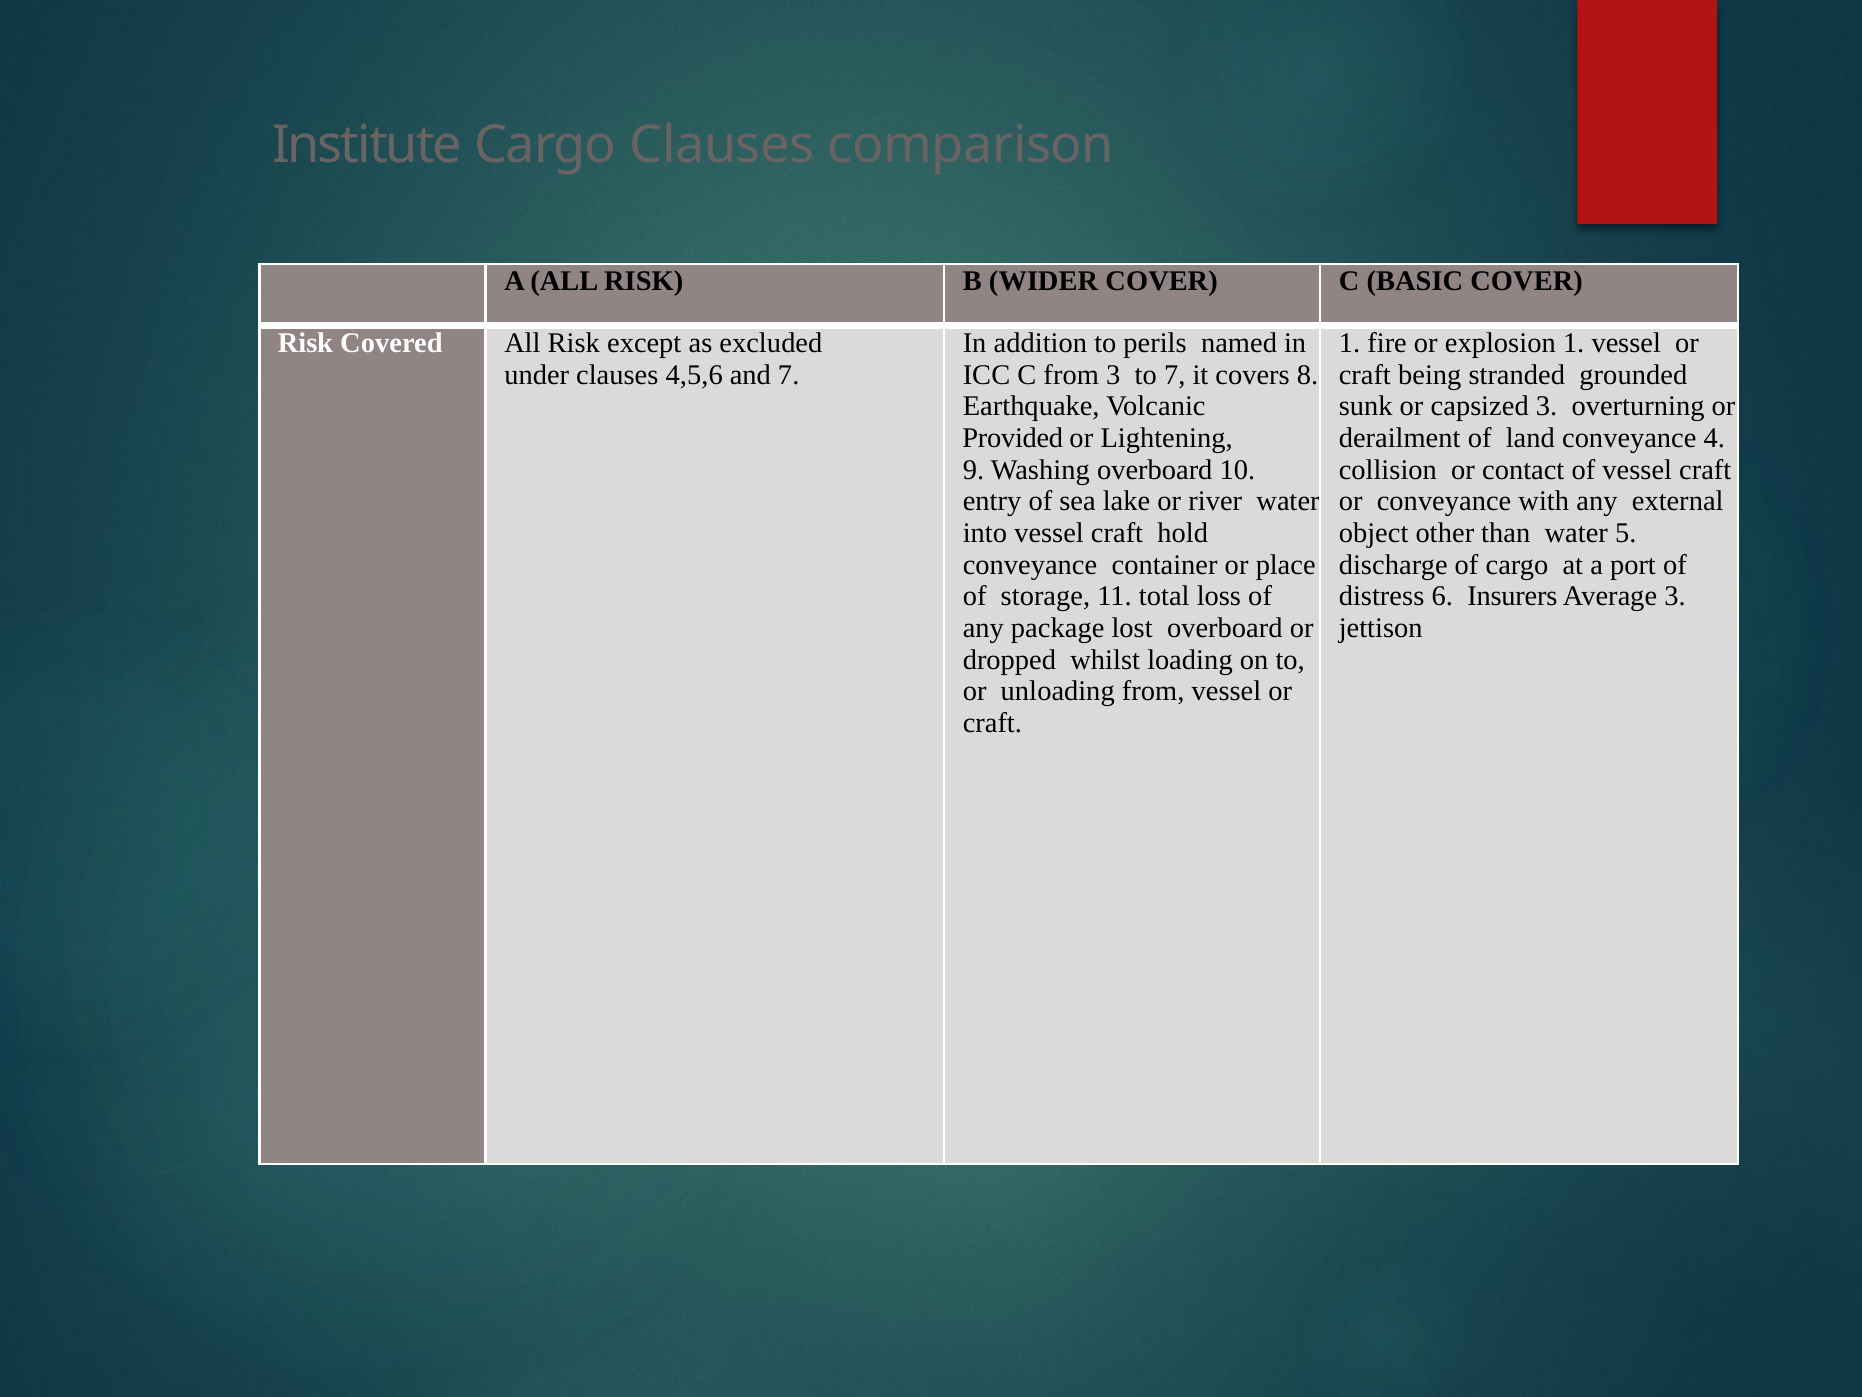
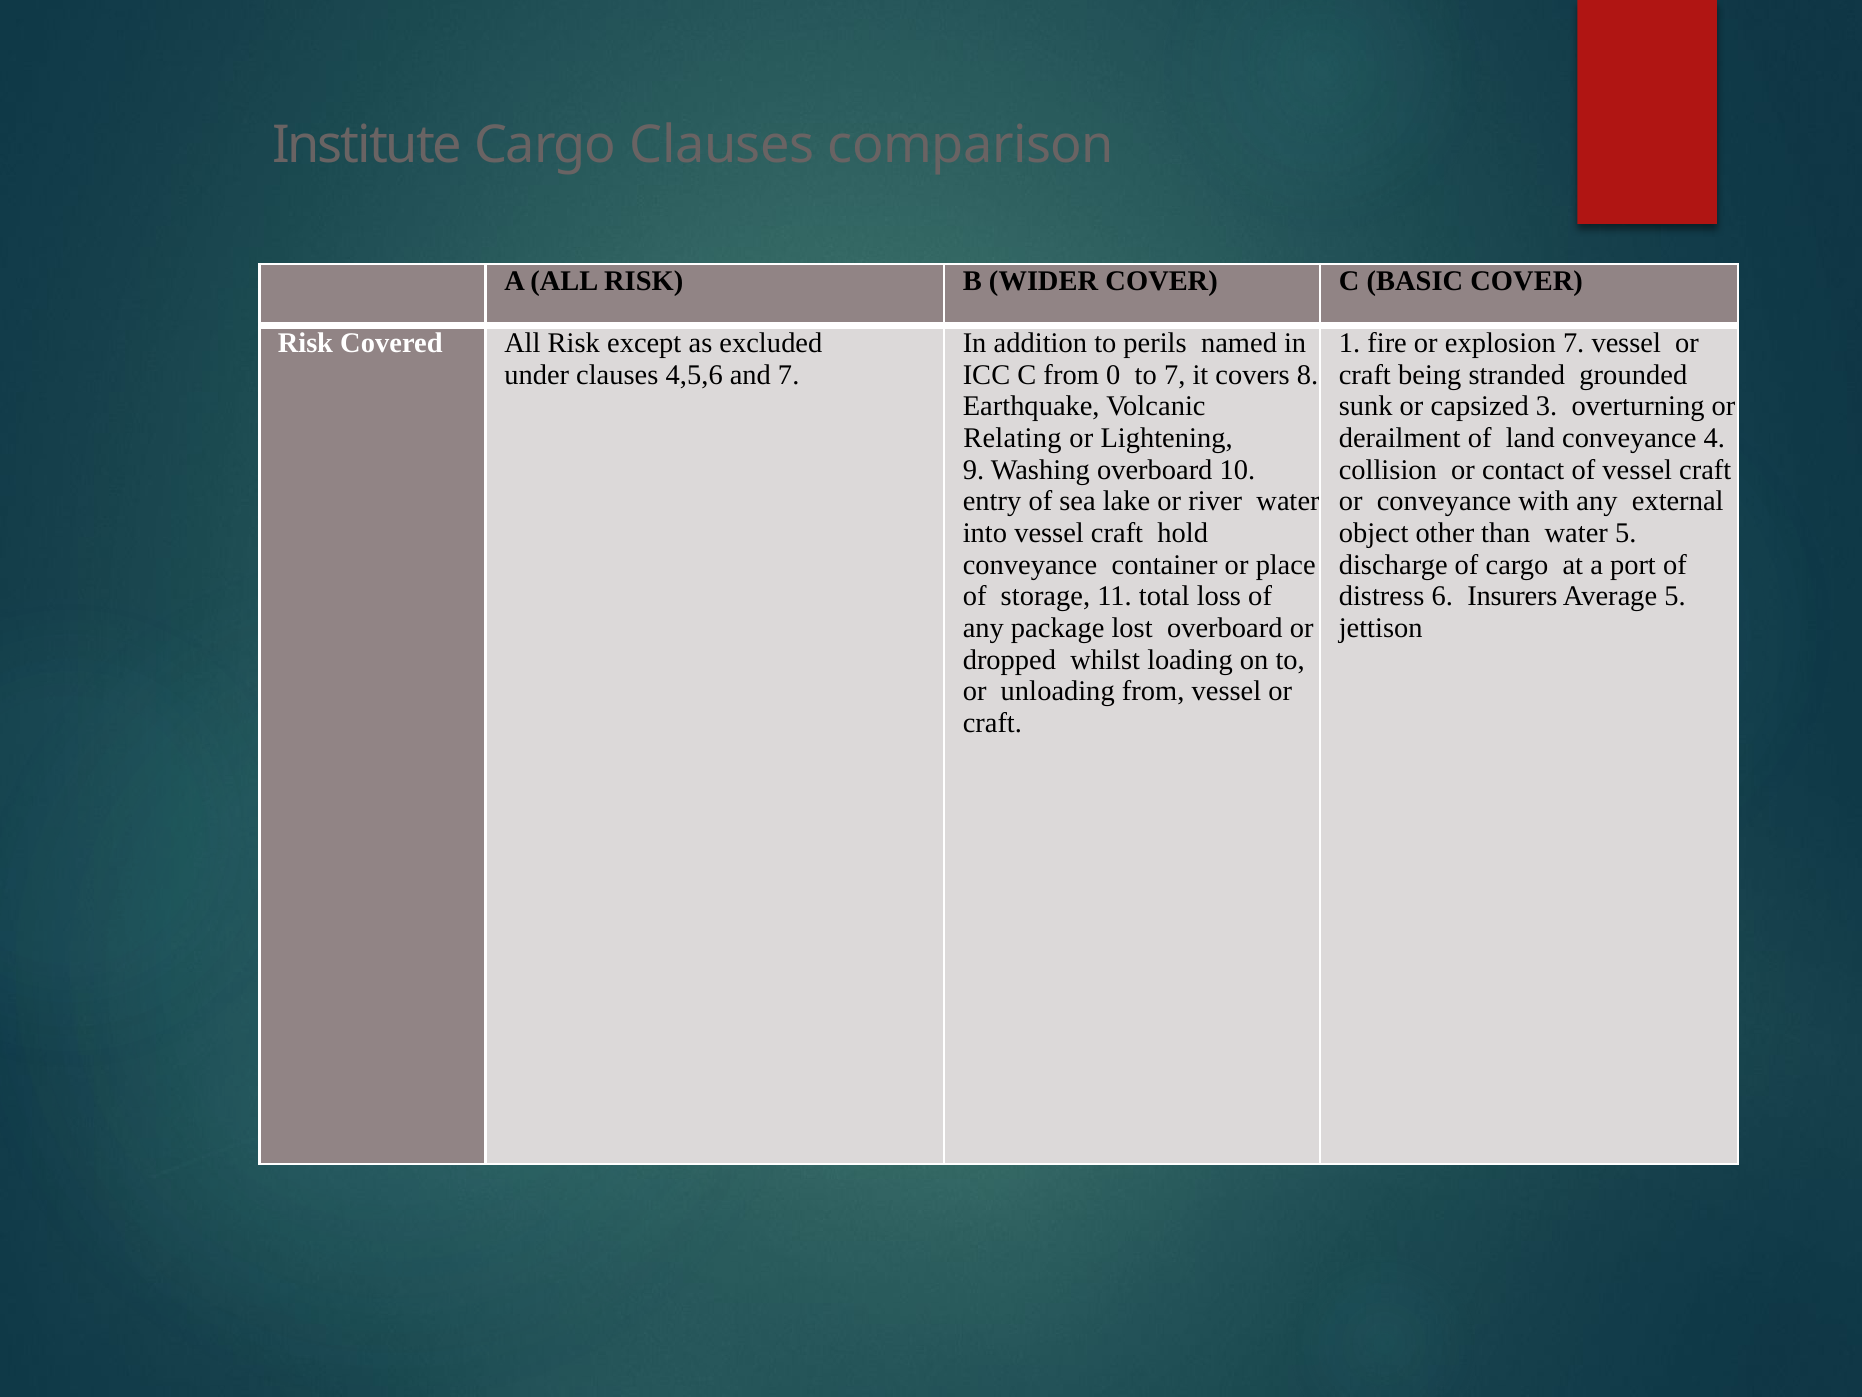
explosion 1: 1 -> 7
from 3: 3 -> 0
Provided: Provided -> Relating
Average 3: 3 -> 5
